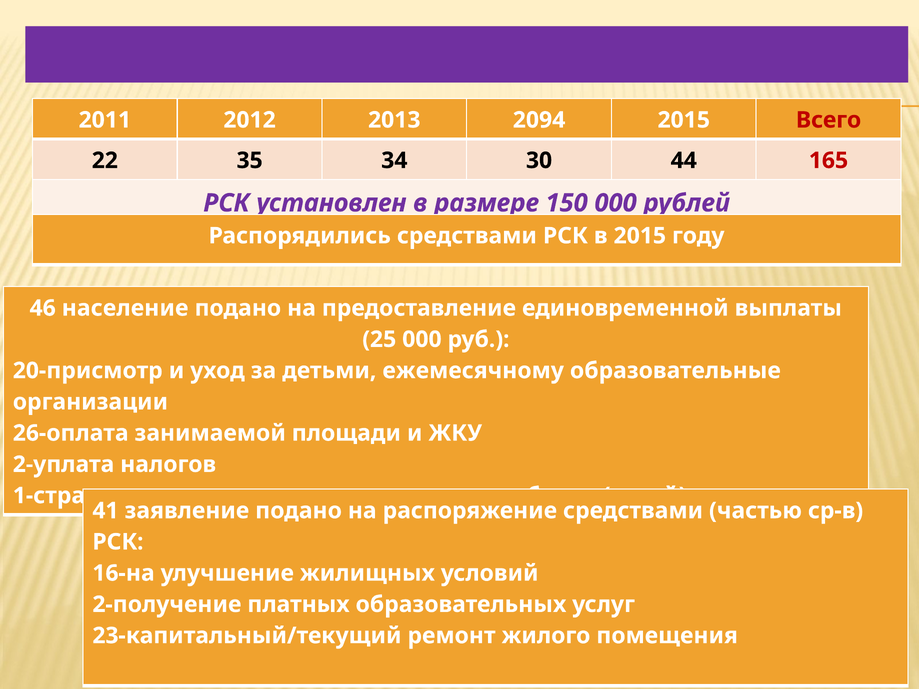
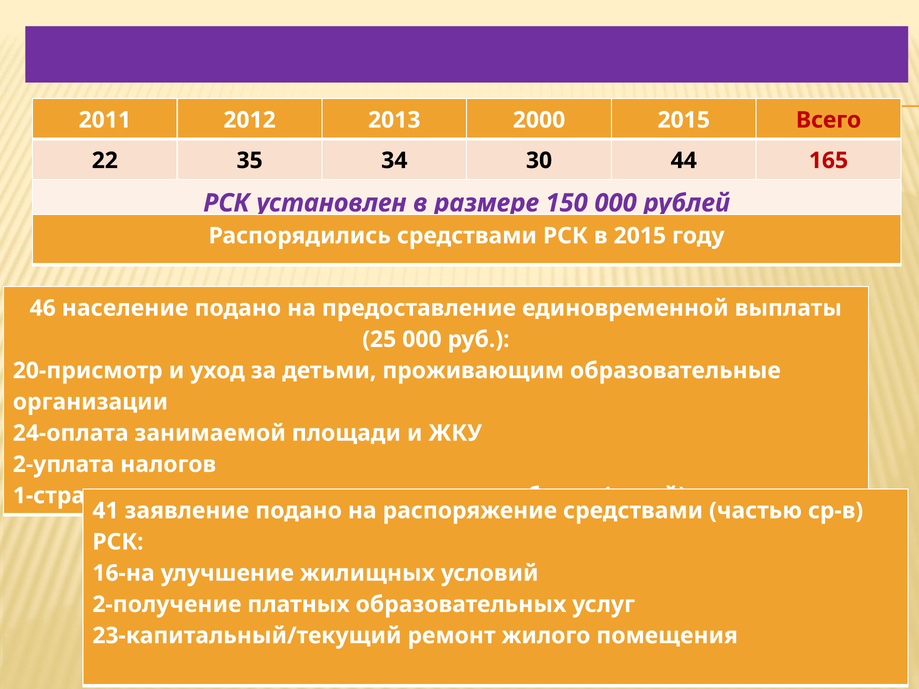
2094: 2094 -> 2000
ежемесячному: ежемесячному -> проживающим
26-оплата: 26-оплата -> 24-оплата
